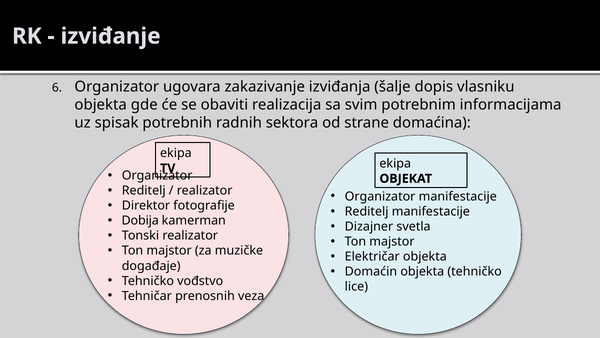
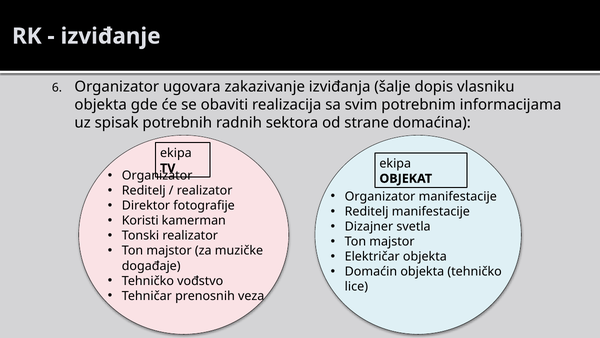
Dobija: Dobija -> Koristi
